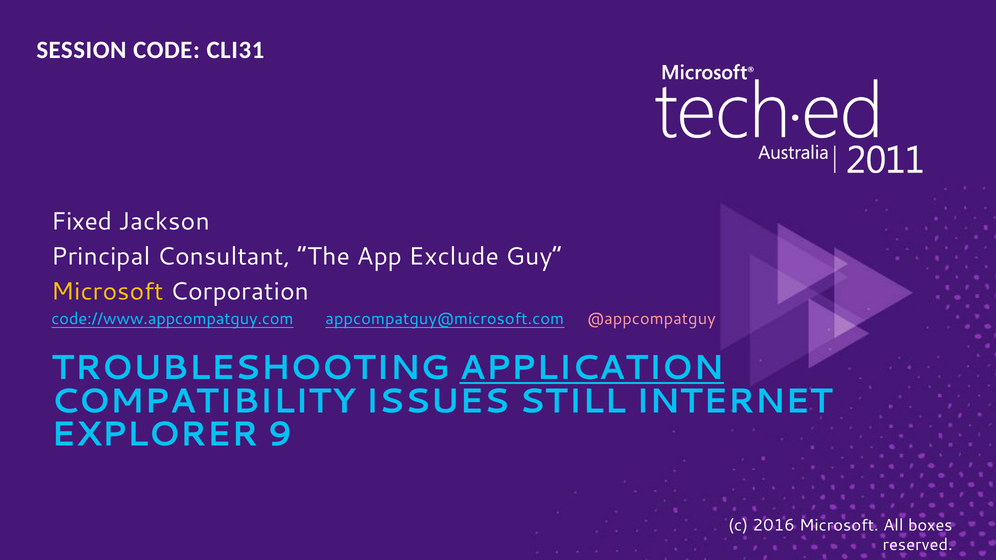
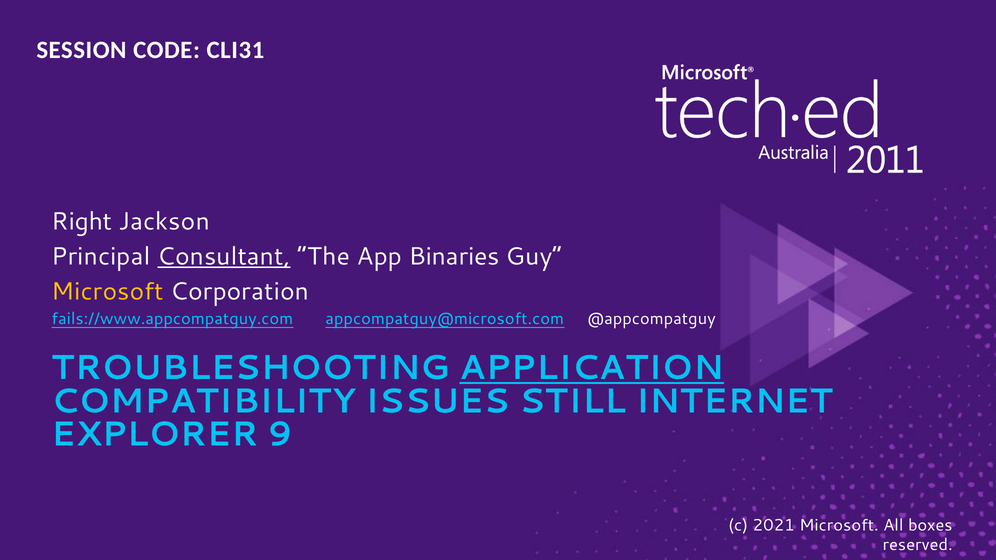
Fixed: Fixed -> Right
Consultant underline: none -> present
Exclude: Exclude -> Binaries
code://www.appcompatguy.com: code://www.appcompatguy.com -> fails://www.appcompatguy.com
@appcompatguy colour: pink -> white
2016: 2016 -> 2021
